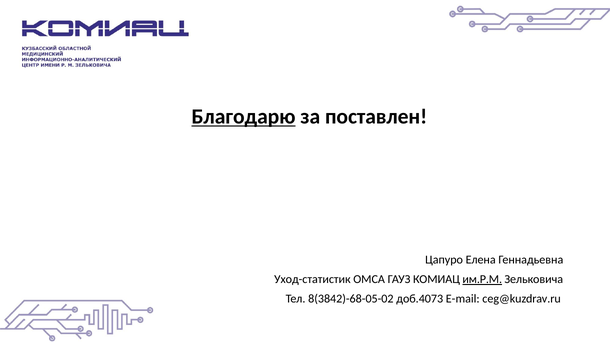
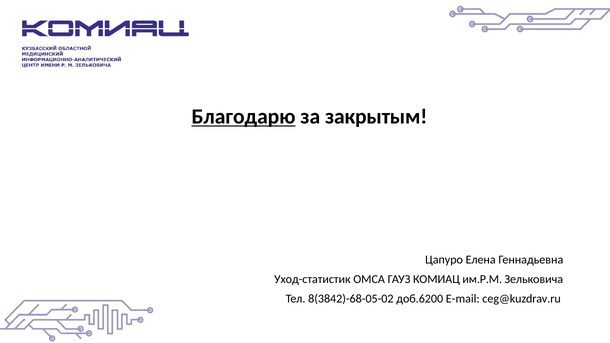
поставлен: поставлен -> закрытым
им.Р.М underline: present -> none
доб.4073: доб.4073 -> доб.6200
